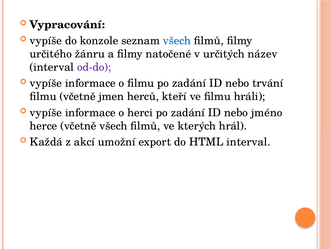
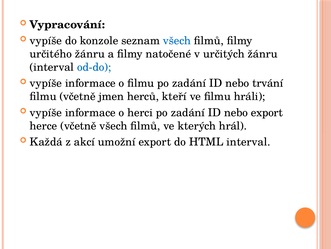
určitých název: název -> žánru
od-do colour: purple -> blue
nebo jméno: jméno -> export
